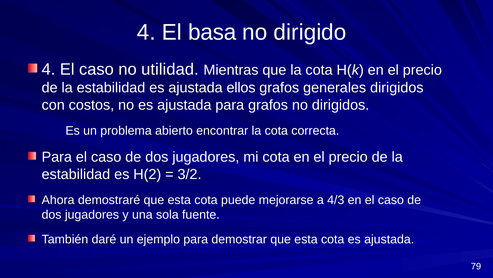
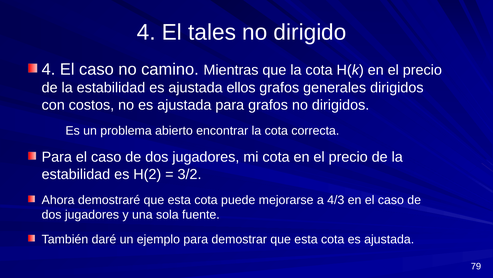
basa: basa -> tales
utilidad: utilidad -> camino
